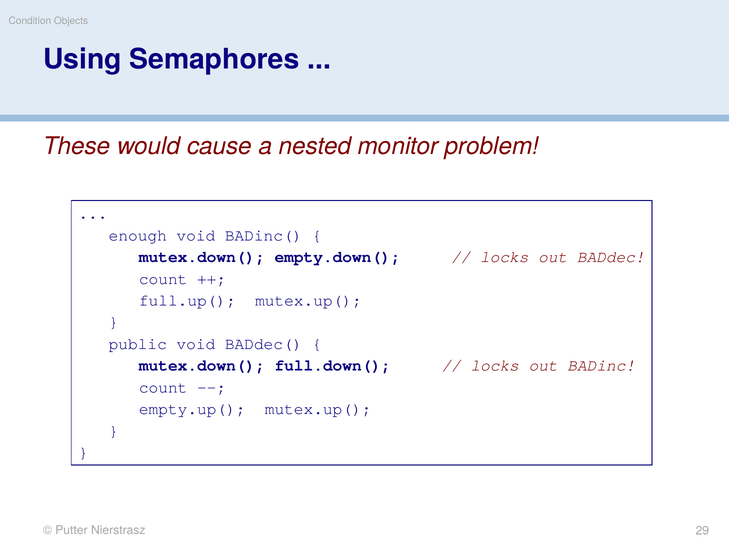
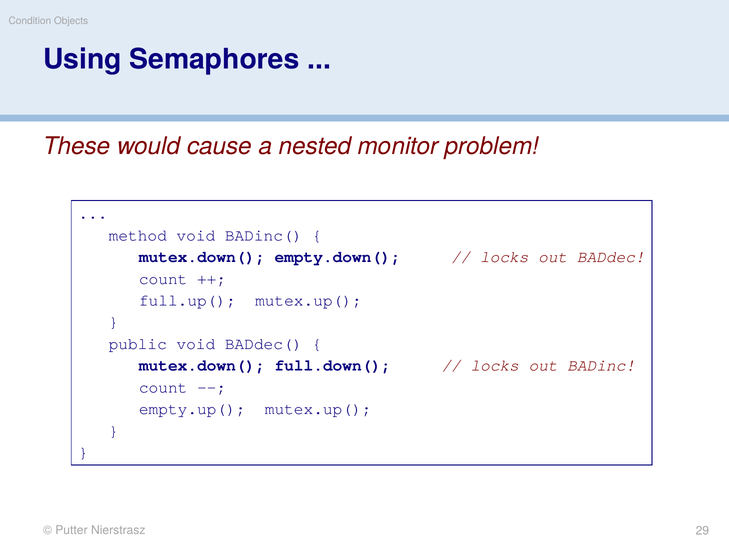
enough: enough -> method
